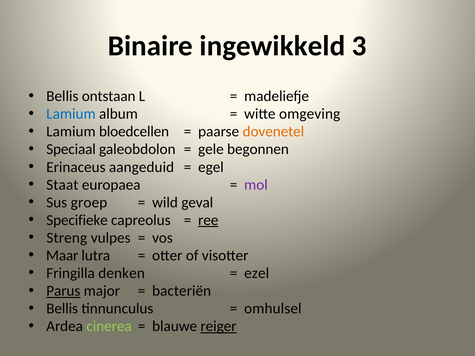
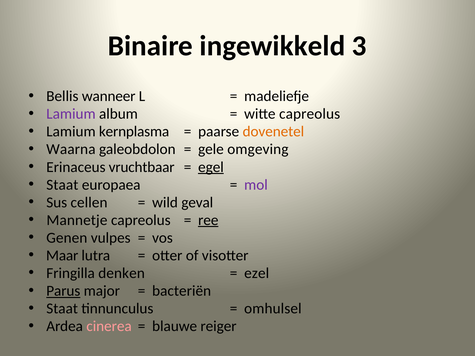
ontstaan: ontstaan -> wanneer
Lamium at (71, 114) colour: blue -> purple
witte omgeving: omgeving -> capreolus
bloedcellen: bloedcellen -> kernplasma
Speciaal: Speciaal -> Waarna
begonnen: begonnen -> omgeving
aangeduid: aangeduid -> vruchtbaar
egel underline: none -> present
groep: groep -> cellen
Specifieke: Specifieke -> Mannetje
Streng: Streng -> Genen
Bellis at (62, 309): Bellis -> Staat
cinerea colour: light green -> pink
reiger underline: present -> none
